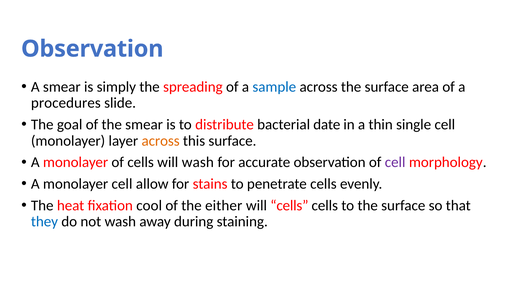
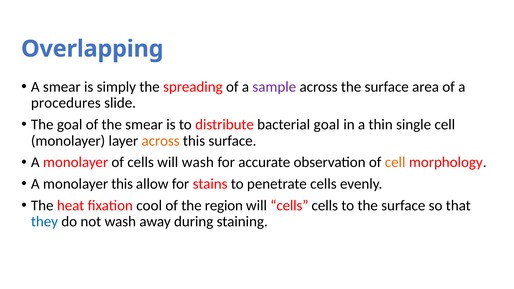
Observation at (92, 49): Observation -> Overlapping
sample colour: blue -> purple
bacterial date: date -> goal
cell at (395, 162) colour: purple -> orange
monolayer cell: cell -> this
either: either -> region
